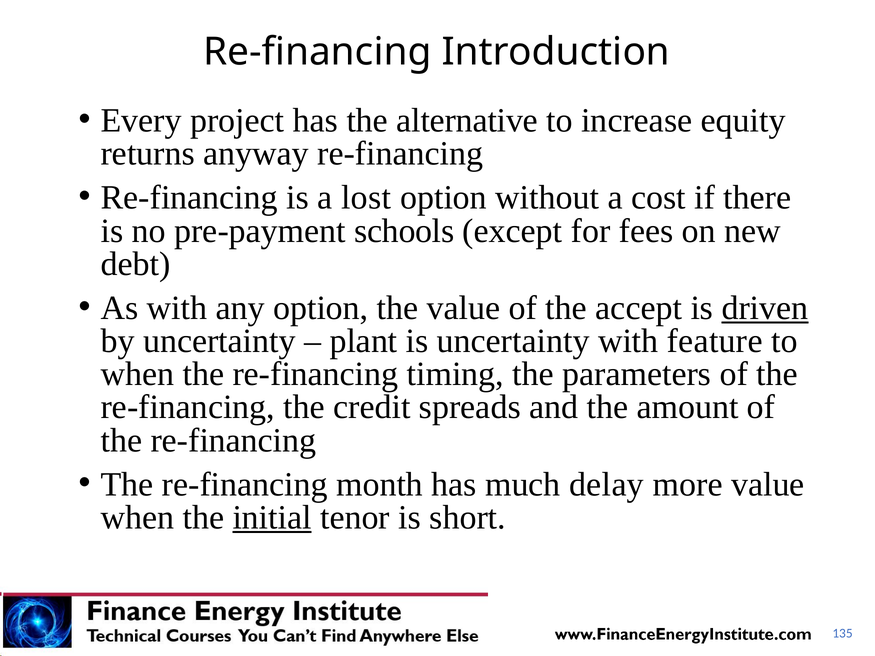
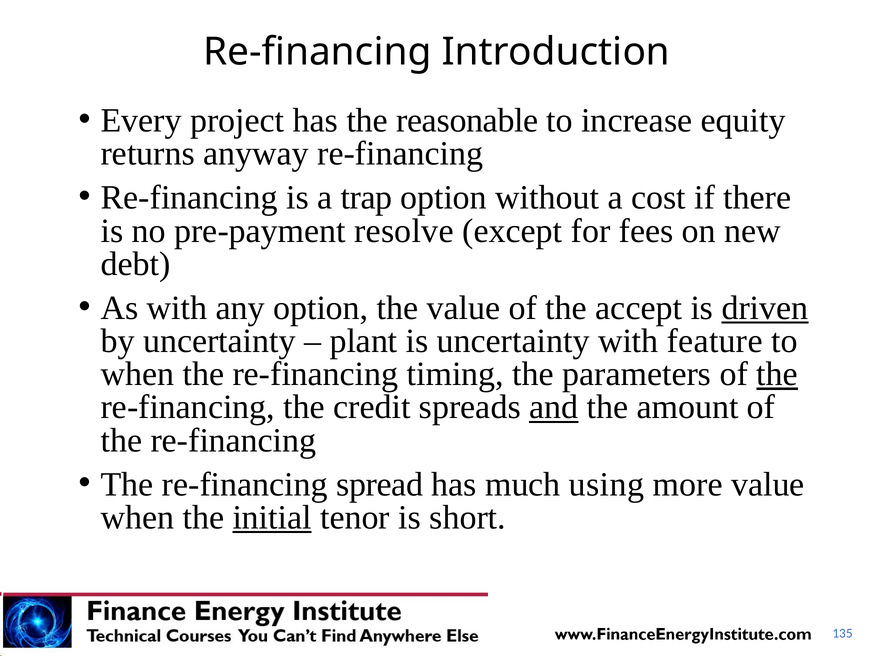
alternative: alternative -> reasonable
lost: lost -> trap
schools: schools -> resolve
the at (777, 374) underline: none -> present
and underline: none -> present
month: month -> spread
delay: delay -> using
